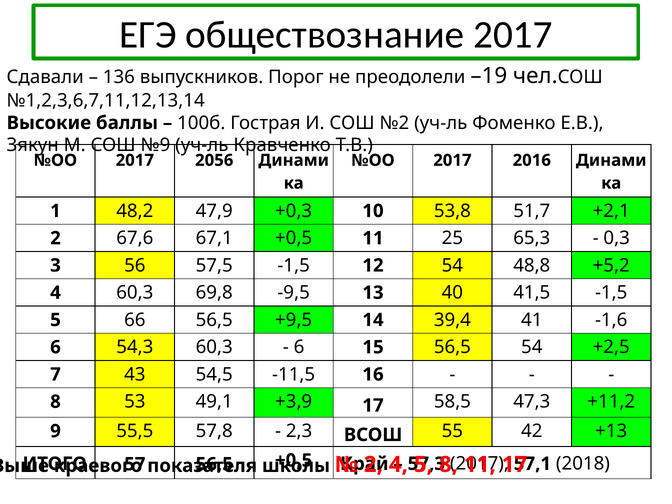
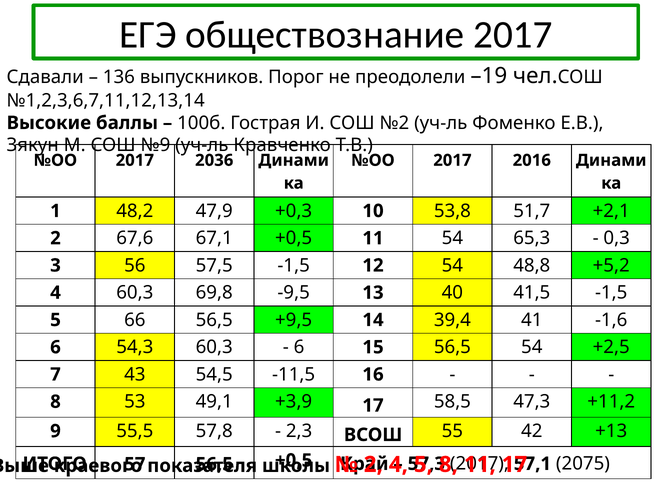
2056: 2056 -> 2036
11 25: 25 -> 54
2018: 2018 -> 2075
